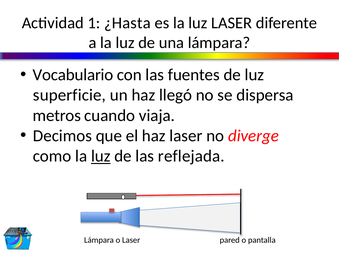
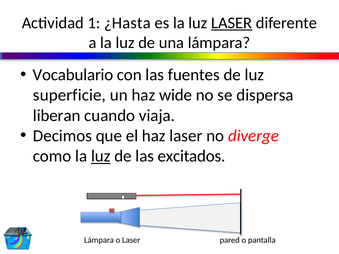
LASER at (232, 23) underline: none -> present
llegó: llegó -> wide
metros: metros -> liberan
reflejada: reflejada -> excitados
